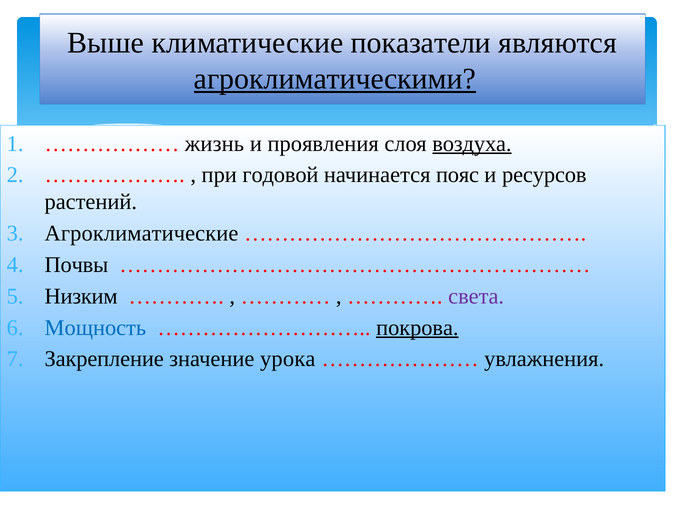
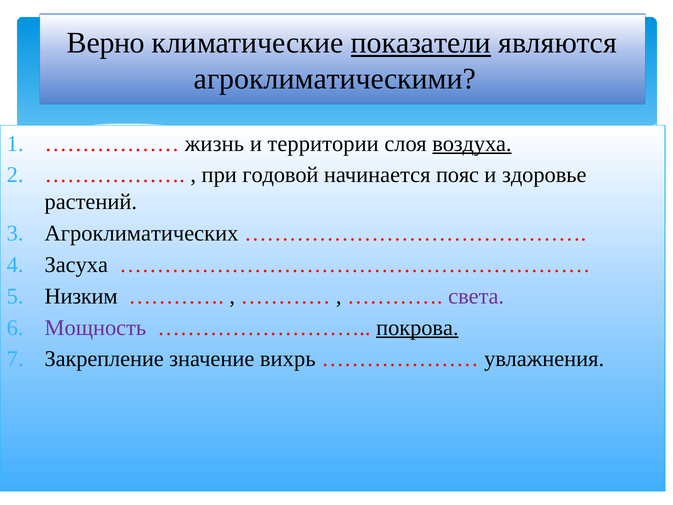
Выше: Выше -> Верно
показатели underline: none -> present
агроклиматическими underline: present -> none
проявления: проявления -> территории
ресурсов: ресурсов -> здоровье
Агроклиматические: Агроклиматические -> Агроклиматических
Почвы: Почвы -> Засуха
Мощность colour: blue -> purple
урока: урока -> вихрь
